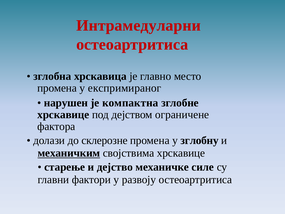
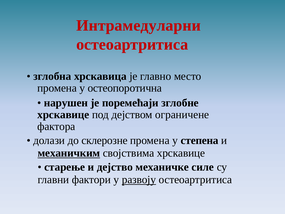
експримираног: експримираног -> остеопоротична
компактна: компактна -> поремећаји
зглобну: зглобну -> степена
развоју underline: none -> present
